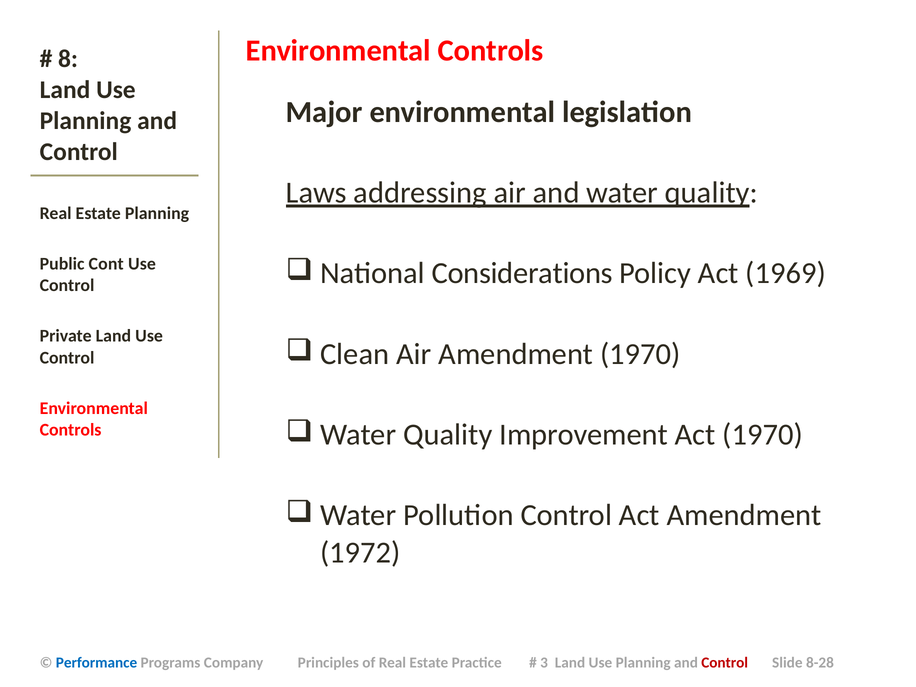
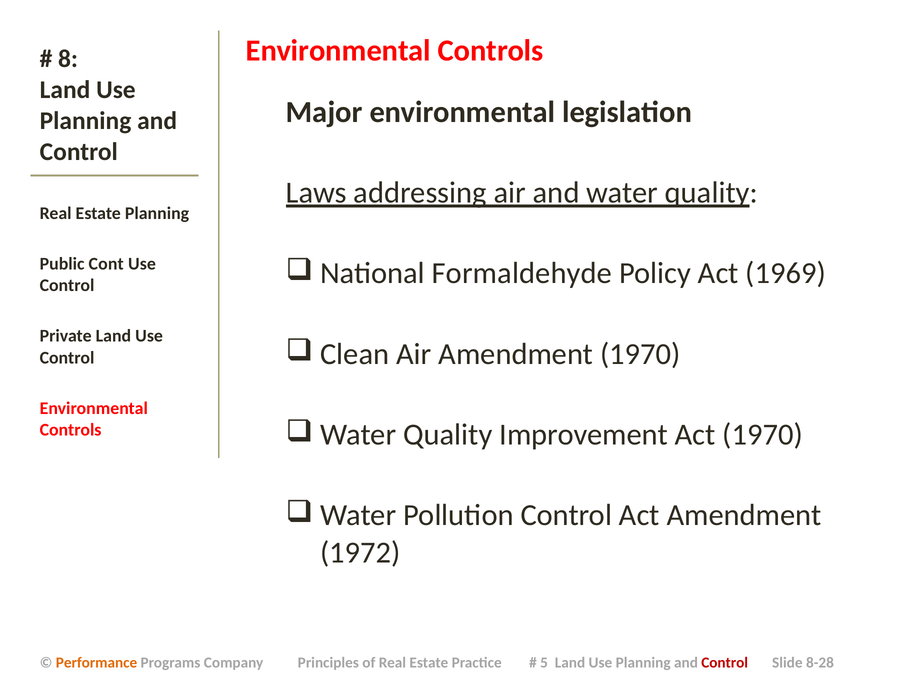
Considerations: Considerations -> Formaldehyde
Performance colour: blue -> orange
3: 3 -> 5
